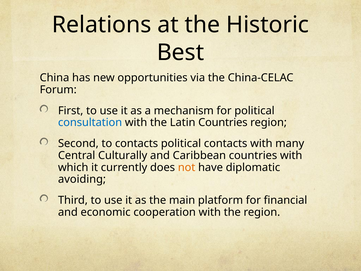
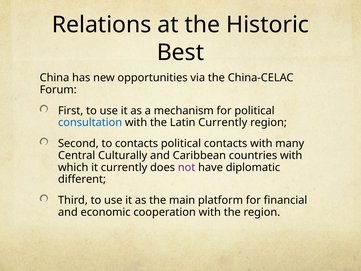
Latin Countries: Countries -> Currently
not colour: orange -> purple
avoiding: avoiding -> different
